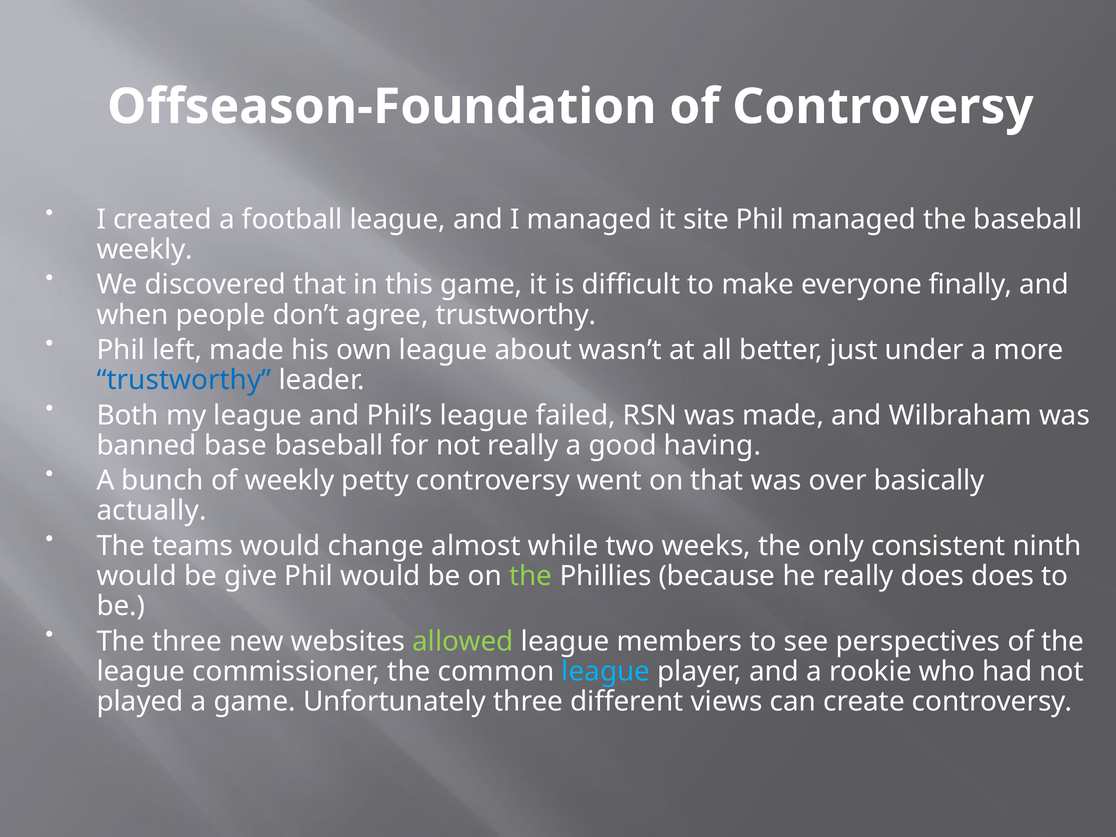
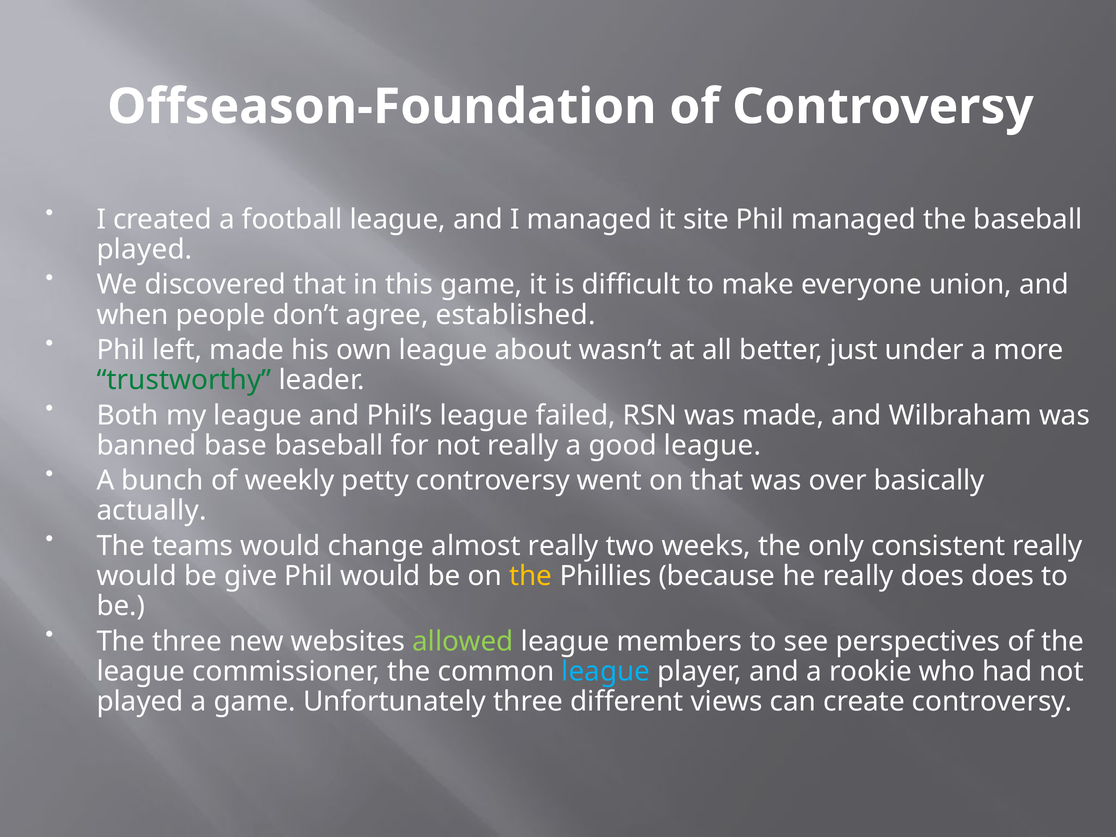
weekly at (145, 250): weekly -> played
finally: finally -> union
agree trustworthy: trustworthy -> established
trustworthy at (184, 380) colour: blue -> green
good having: having -> league
almost while: while -> really
consistent ninth: ninth -> really
the at (531, 576) colour: light green -> yellow
